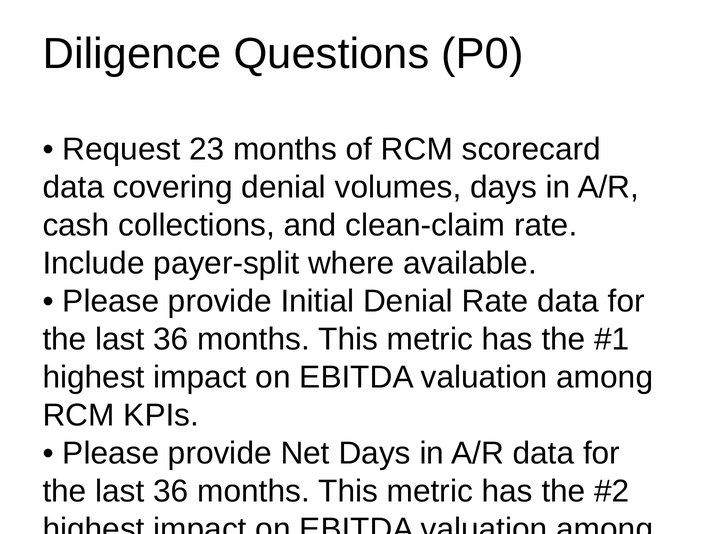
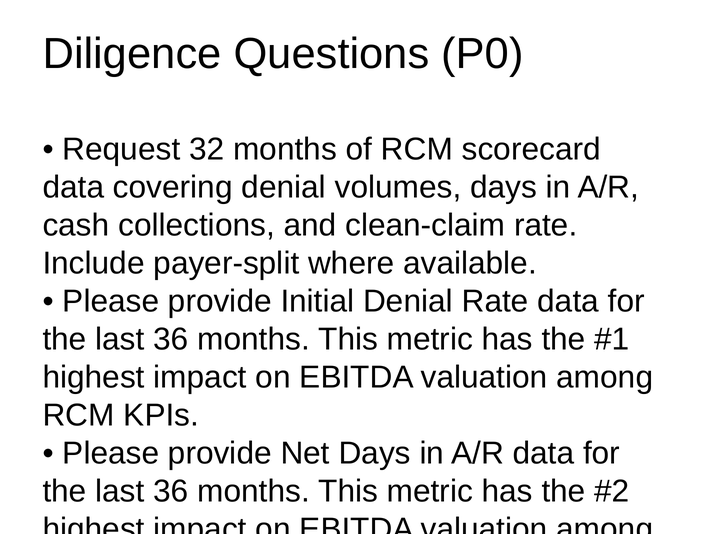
23: 23 -> 32
